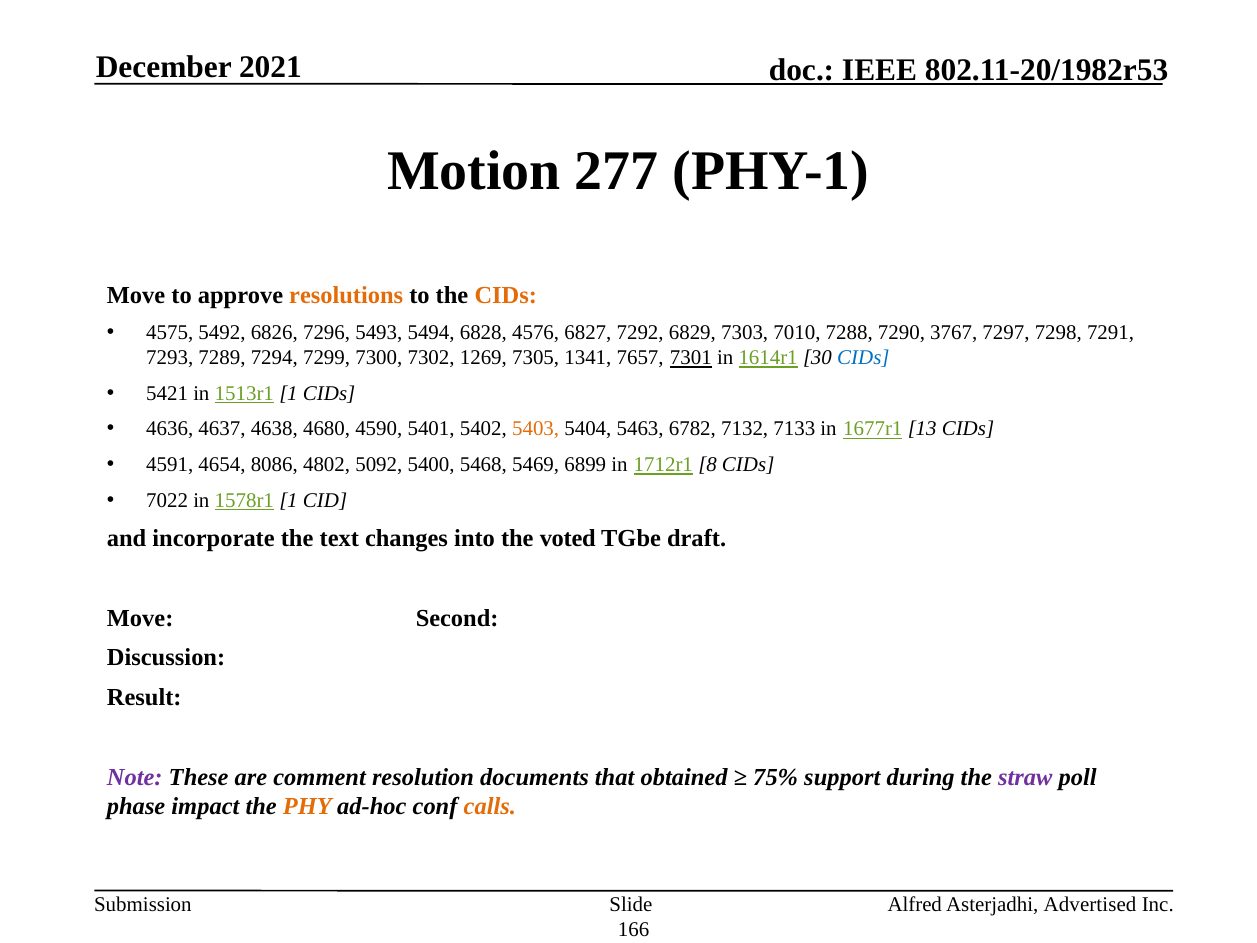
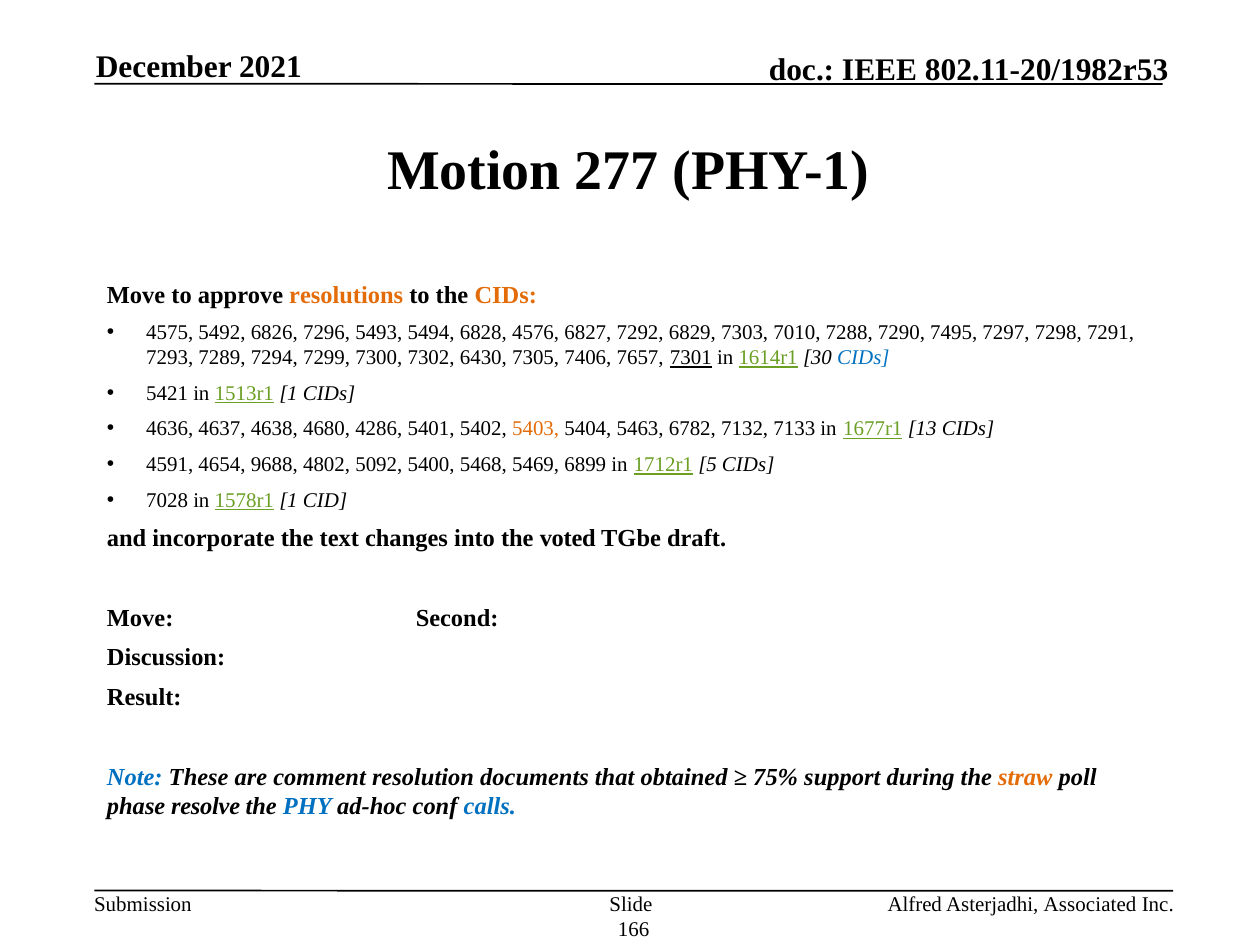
3767: 3767 -> 7495
1269: 1269 -> 6430
1341: 1341 -> 7406
4590: 4590 -> 4286
8086: 8086 -> 9688
8: 8 -> 5
7022: 7022 -> 7028
Note colour: purple -> blue
straw colour: purple -> orange
impact: impact -> resolve
PHY colour: orange -> blue
calls colour: orange -> blue
Advertised: Advertised -> Associated
